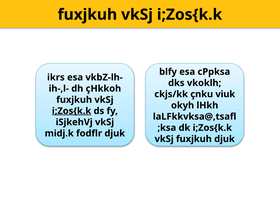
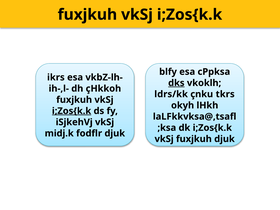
dks underline: none -> present
ckjs/kk: ckjs/kk -> ldrs/kk
viuk: viuk -> tkrs
